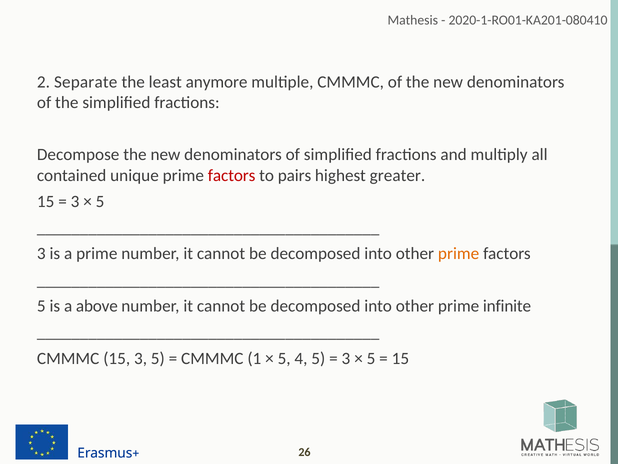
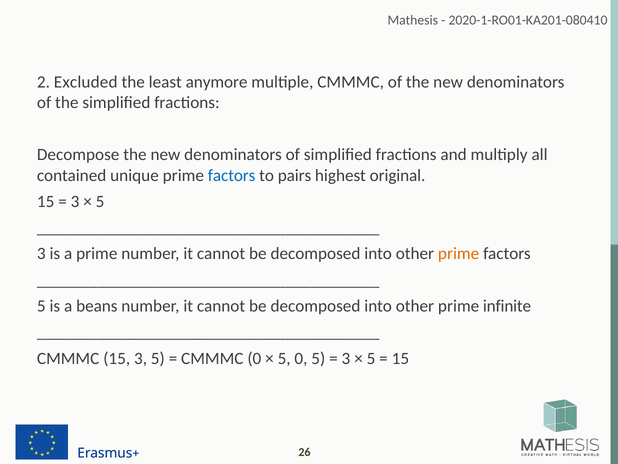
Separate: Separate -> Excluded
factors at (232, 175) colour: red -> blue
greater: greater -> original
above: above -> beans
CMMMC 1: 1 -> 0
5 4: 4 -> 0
